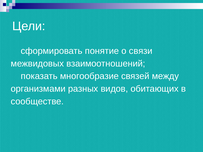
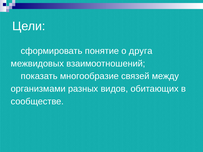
связи: связи -> друга
